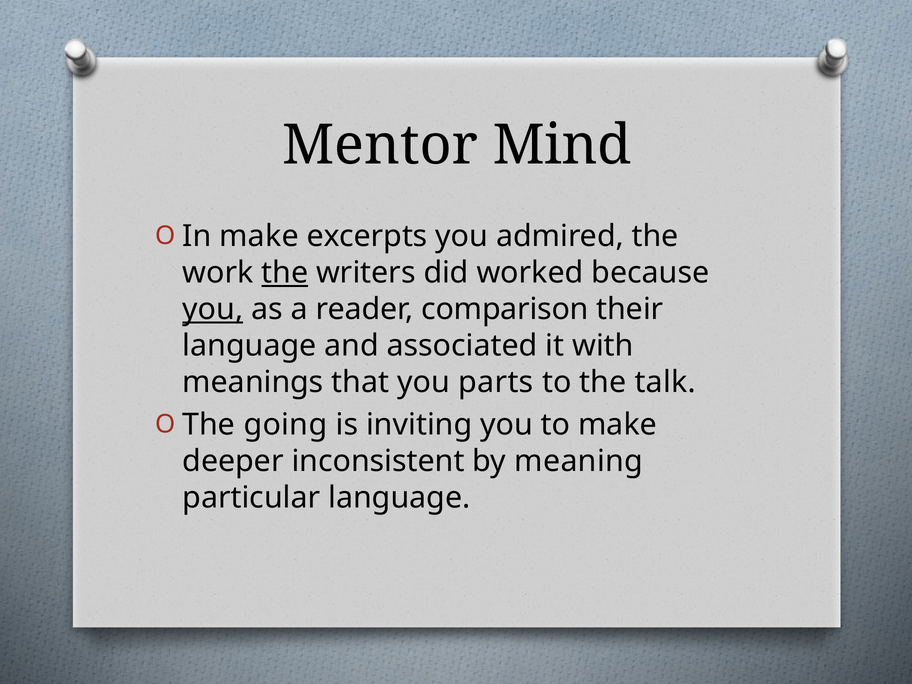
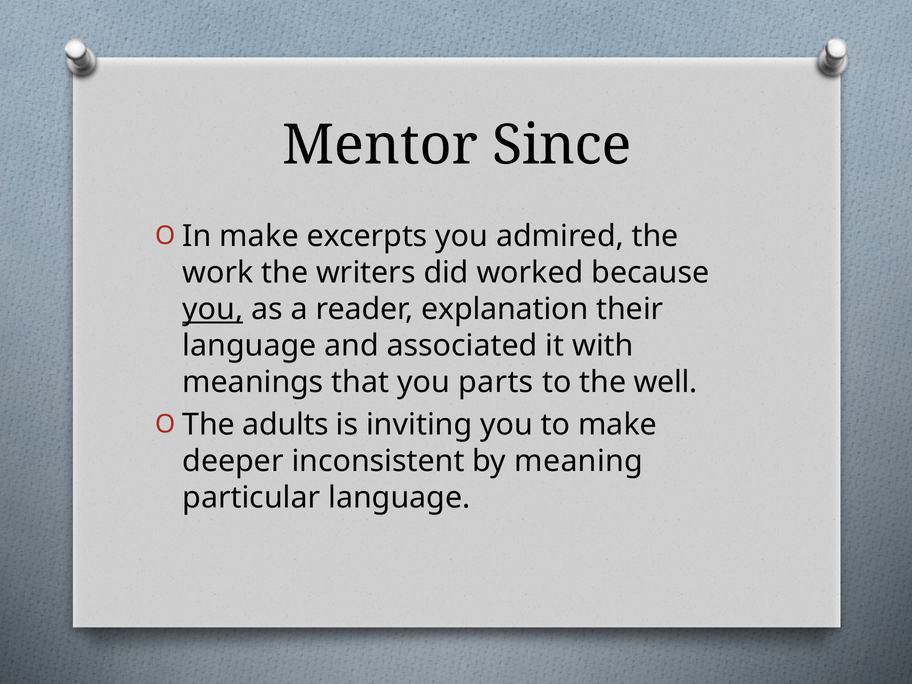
Mind: Mind -> Since
the at (285, 273) underline: present -> none
comparison: comparison -> explanation
talk: talk -> well
going: going -> adults
